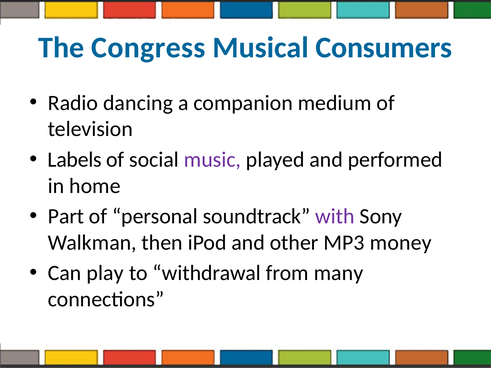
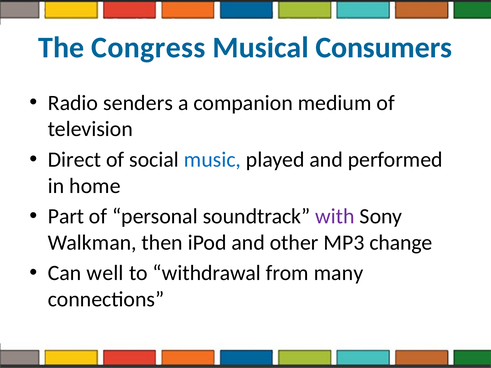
dancing: dancing -> senders
Labels: Labels -> Direct
music colour: purple -> blue
money: money -> change
play: play -> well
